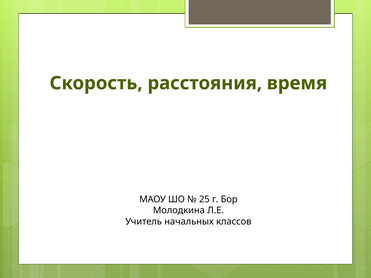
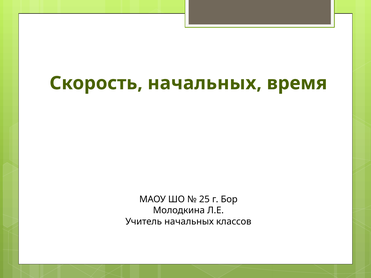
Скорость расстояния: расстояния -> начальных
